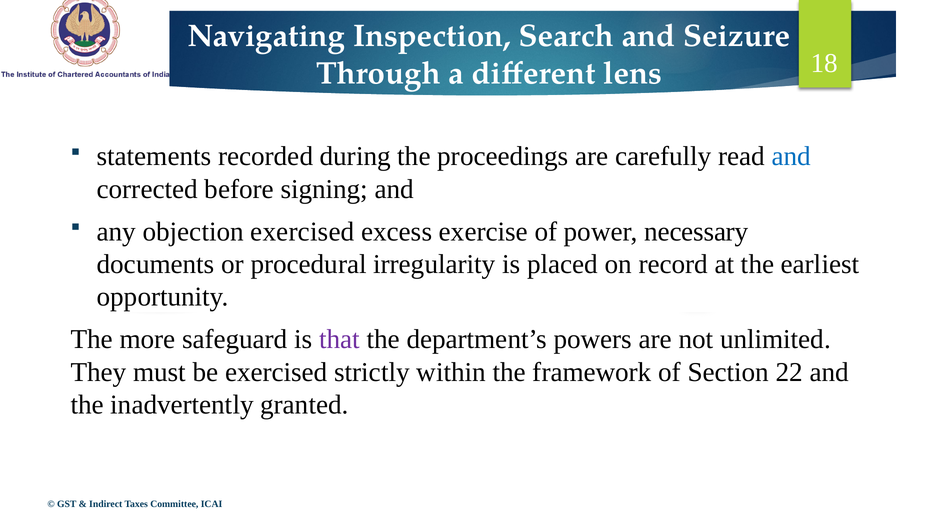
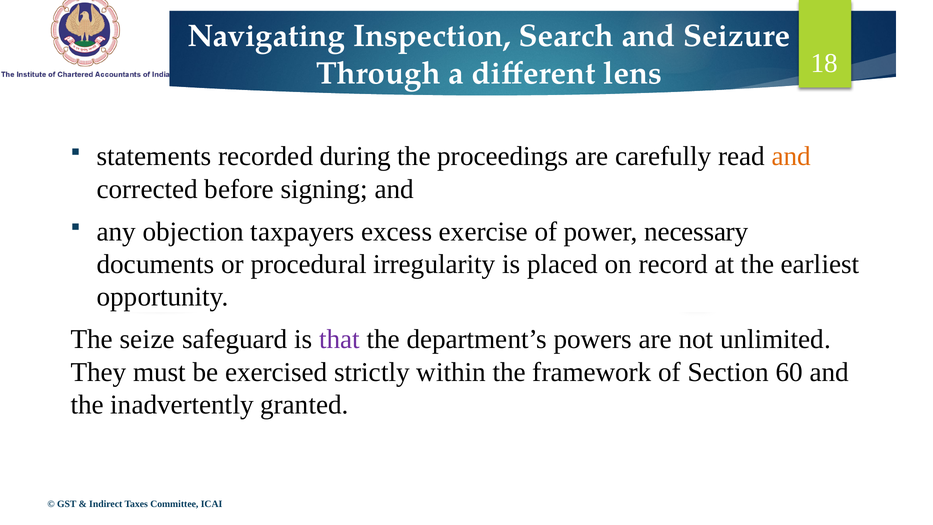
and at (791, 156) colour: blue -> orange
objection exercised: exercised -> taxpayers
more: more -> seize
22: 22 -> 60
